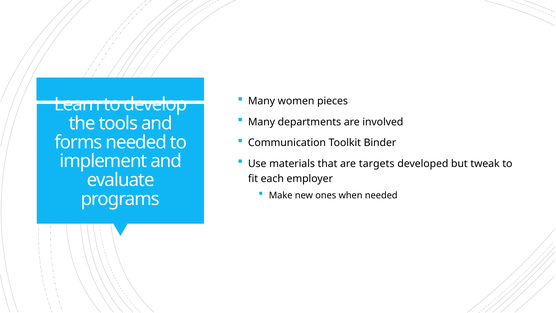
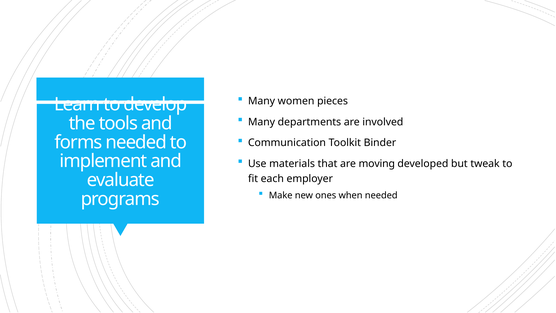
targets: targets -> moving
